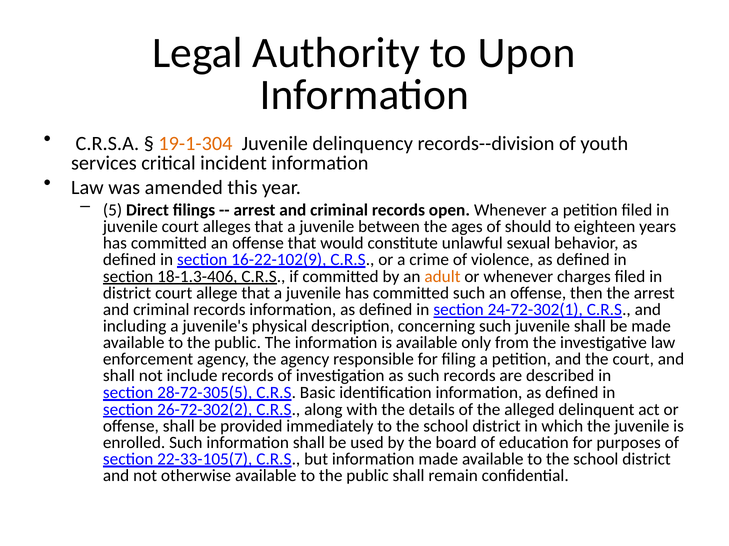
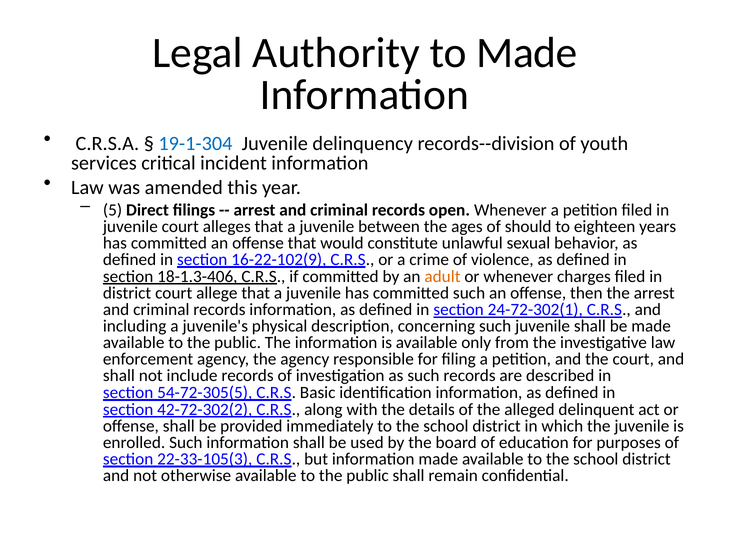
to Upon: Upon -> Made
19-1-304 colour: orange -> blue
28-72-305(5: 28-72-305(5 -> 54-72-305(5
26-72-302(2: 26-72-302(2 -> 42-72-302(2
22-33-105(7: 22-33-105(7 -> 22-33-105(3
